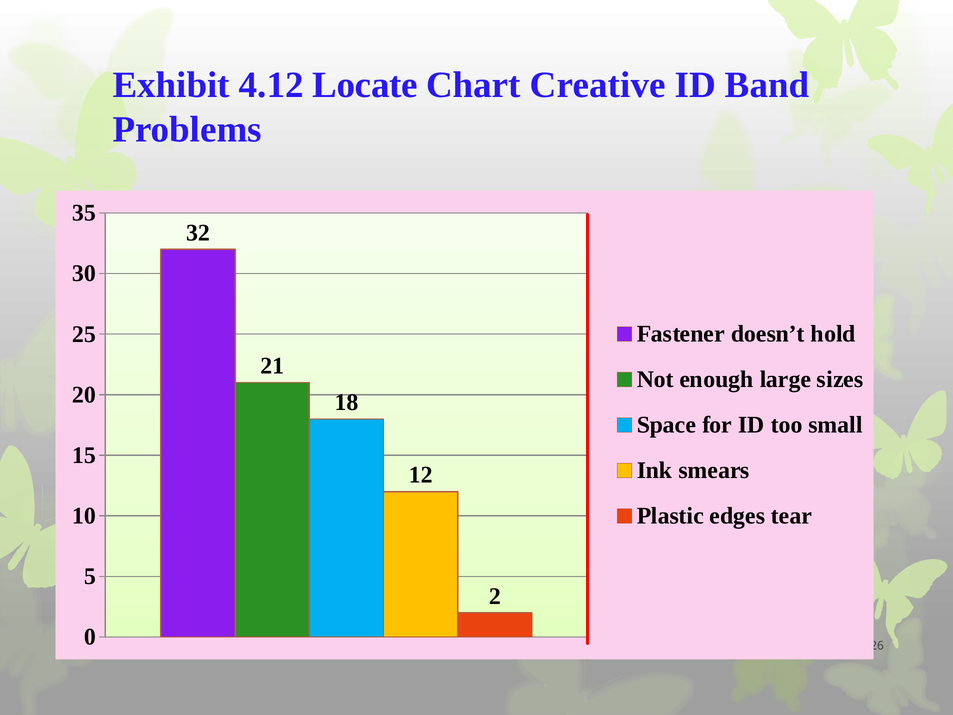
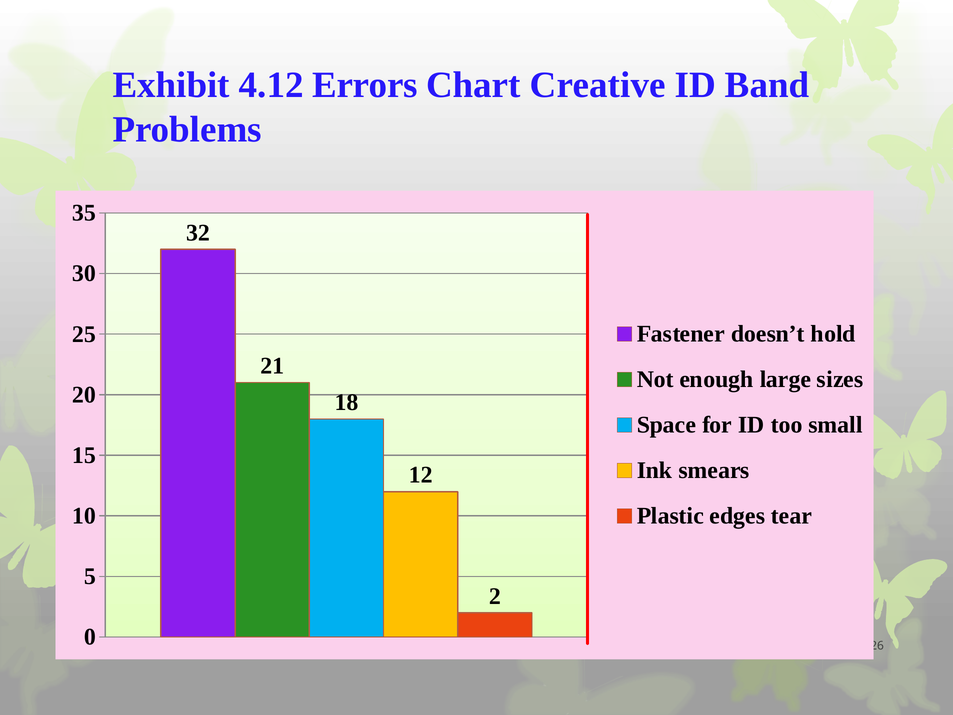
Locate: Locate -> Errors
